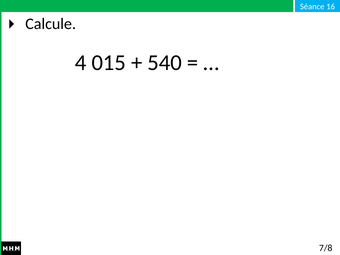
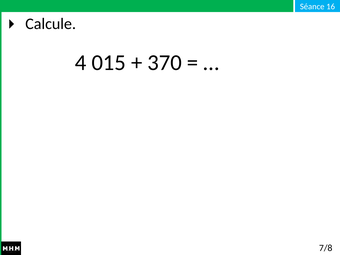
540: 540 -> 370
